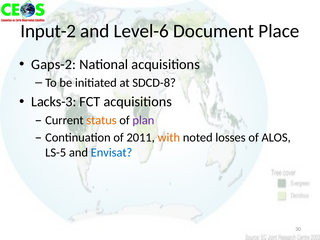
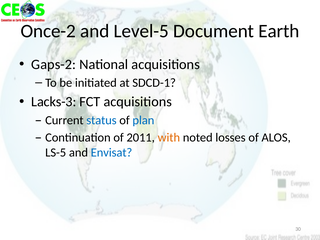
Input-2: Input-2 -> Once-2
Level-6: Level-6 -> Level-5
Place: Place -> Earth
SDCD-8: SDCD-8 -> SDCD-1
status colour: orange -> blue
plan colour: purple -> blue
